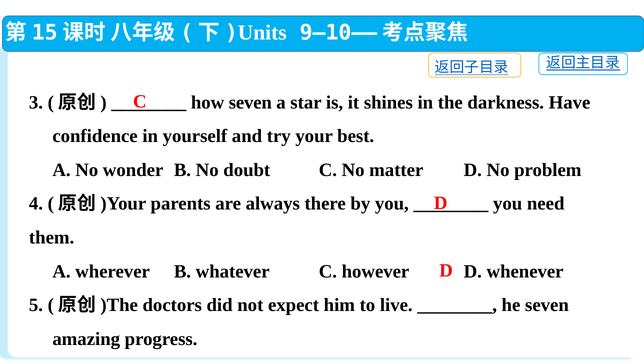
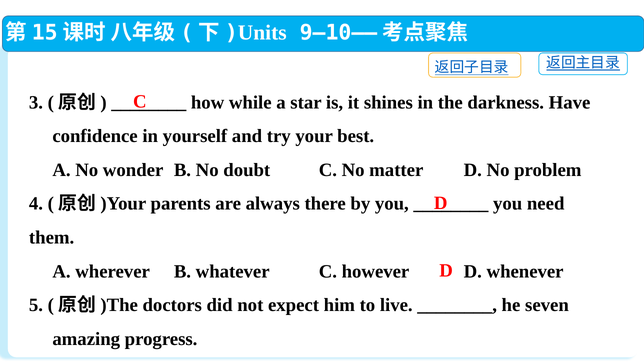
how seven: seven -> while
